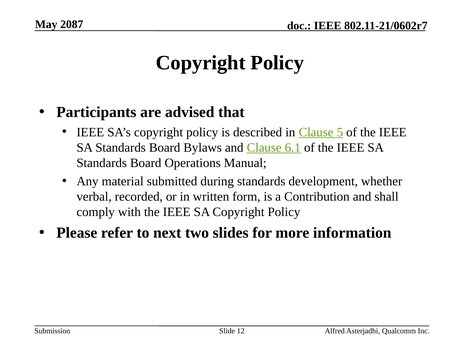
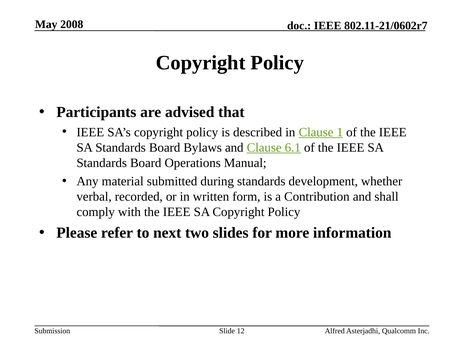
2087: 2087 -> 2008
5: 5 -> 1
